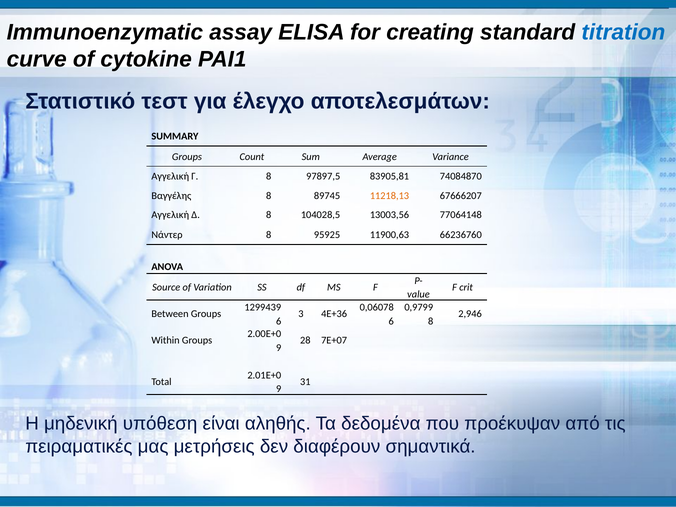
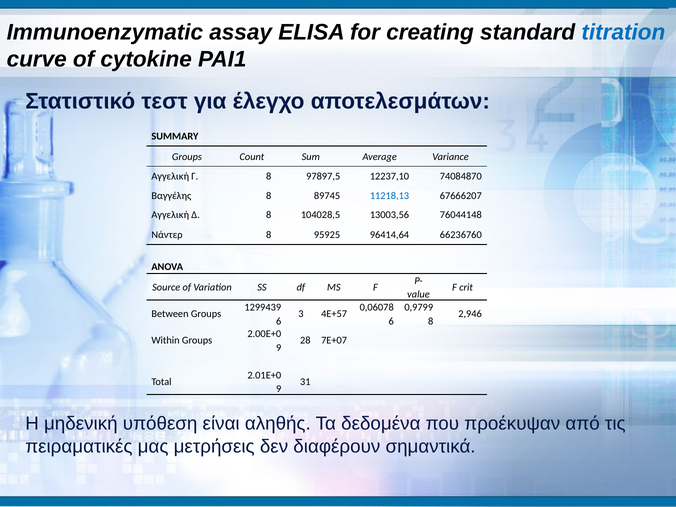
83905,81: 83905,81 -> 12237,10
11218,13 colour: orange -> blue
77064148: 77064148 -> 76044148
11900,63: 11900,63 -> 96414,64
4E+36: 4E+36 -> 4E+57
